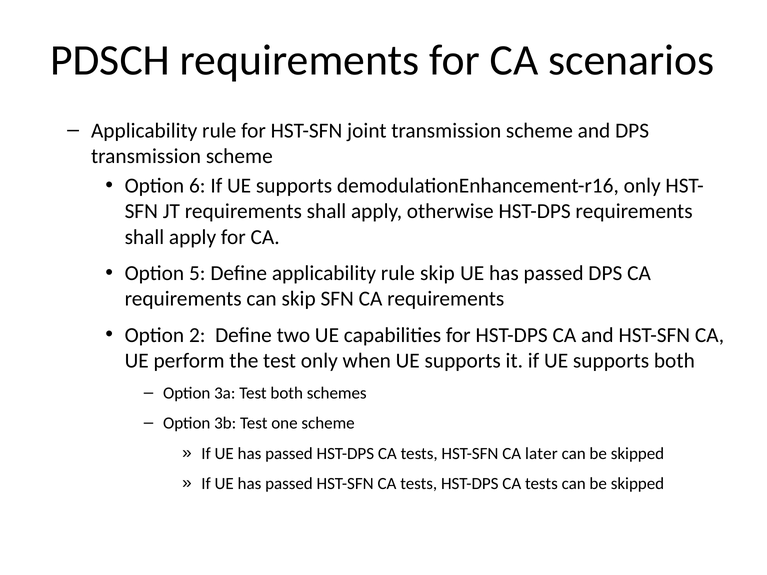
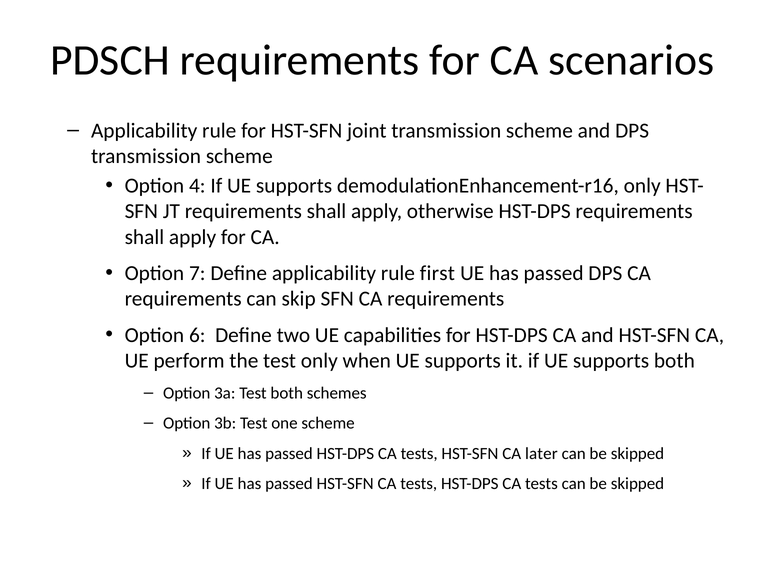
6: 6 -> 4
5: 5 -> 7
rule skip: skip -> first
2: 2 -> 6
